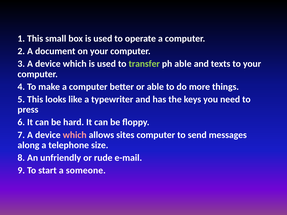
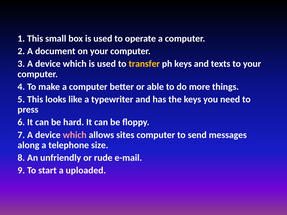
transfer colour: light green -> yellow
ph able: able -> keys
someone: someone -> uploaded
